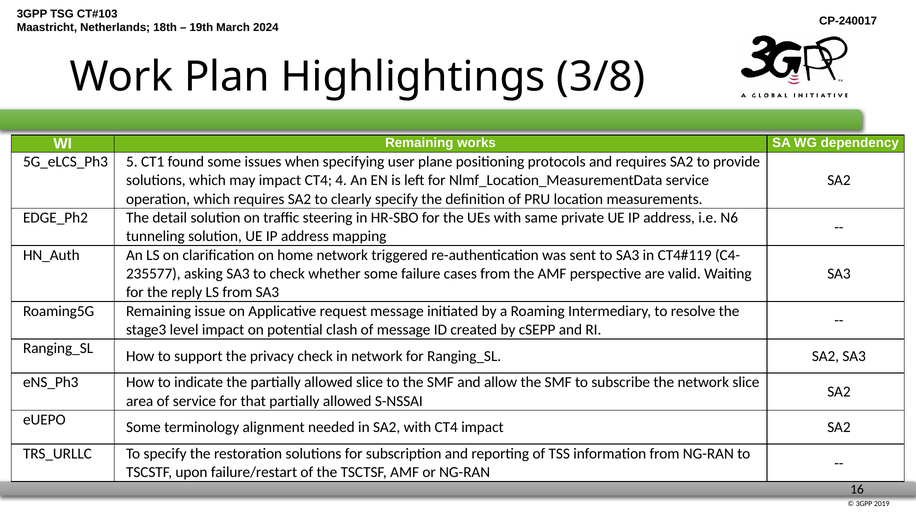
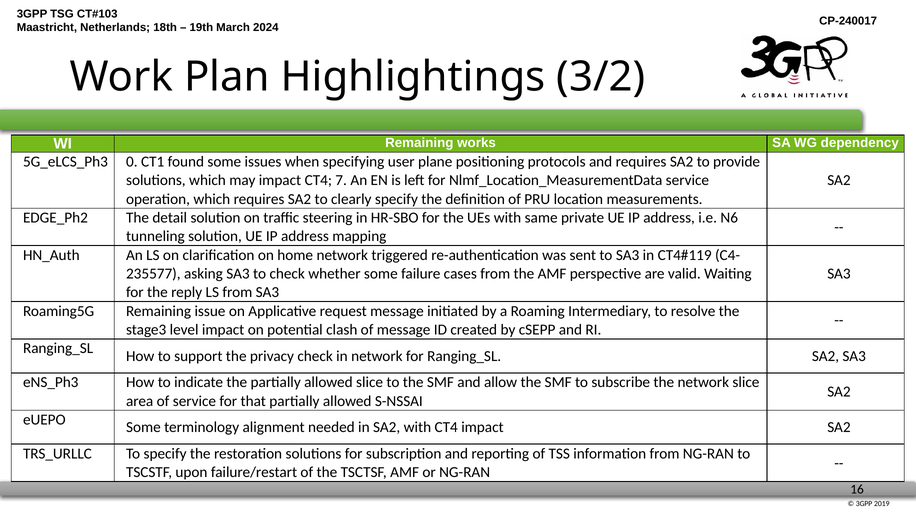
3/8: 3/8 -> 3/2
5: 5 -> 0
4: 4 -> 7
